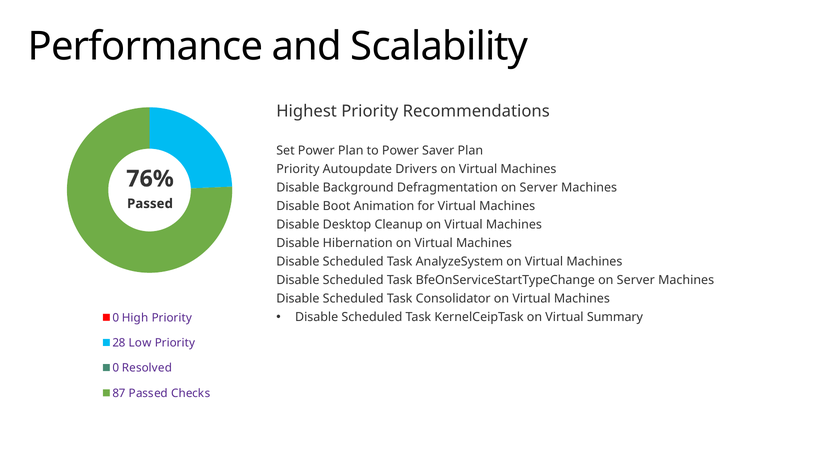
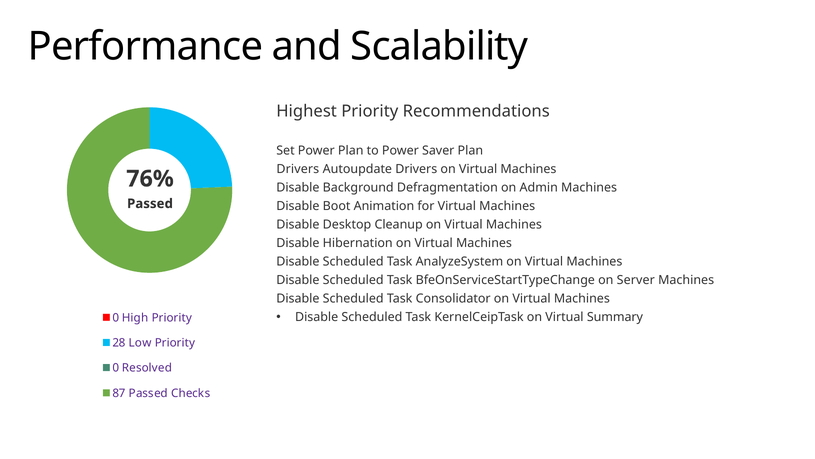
Priority at (298, 169): Priority -> Drivers
Defragmentation on Server: Server -> Admin
